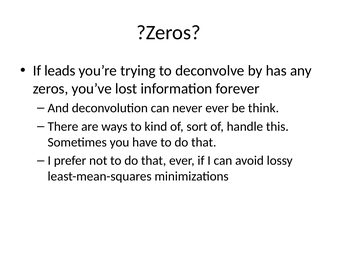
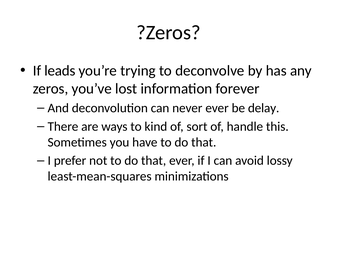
think: think -> delay
